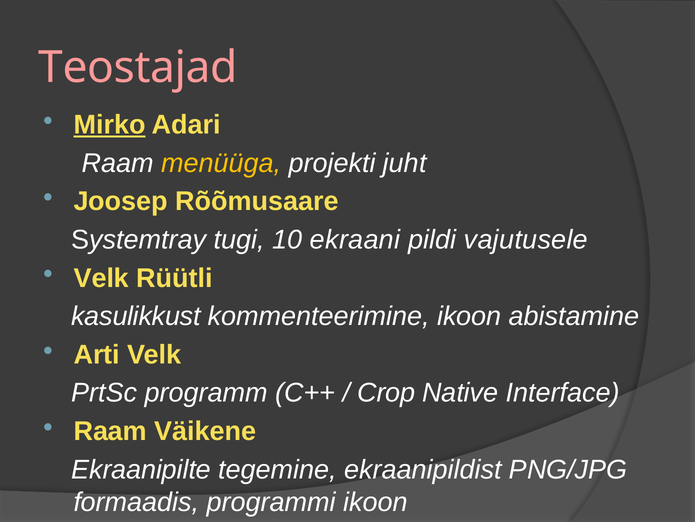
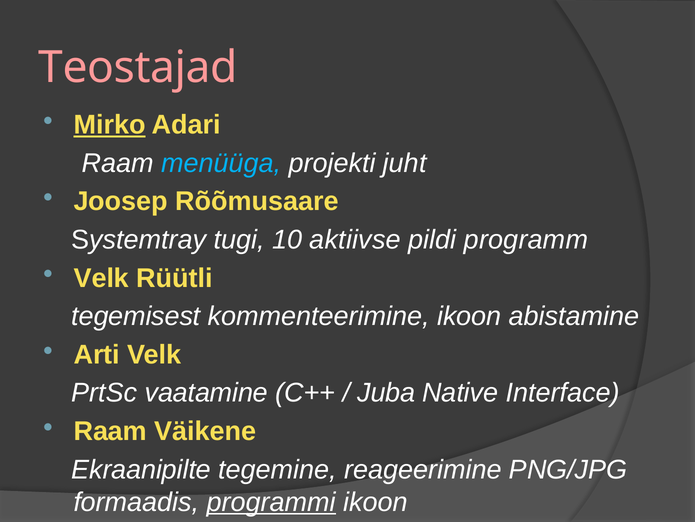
menüüga colour: yellow -> light blue
ekraani: ekraani -> aktiivse
vajutusele: vajutusele -> programm
kasulikkust: kasulikkust -> tegemisest
programm: programm -> vaatamine
Crop: Crop -> Juba
ekraanipildist: ekraanipildist -> reageerimine
programmi underline: none -> present
